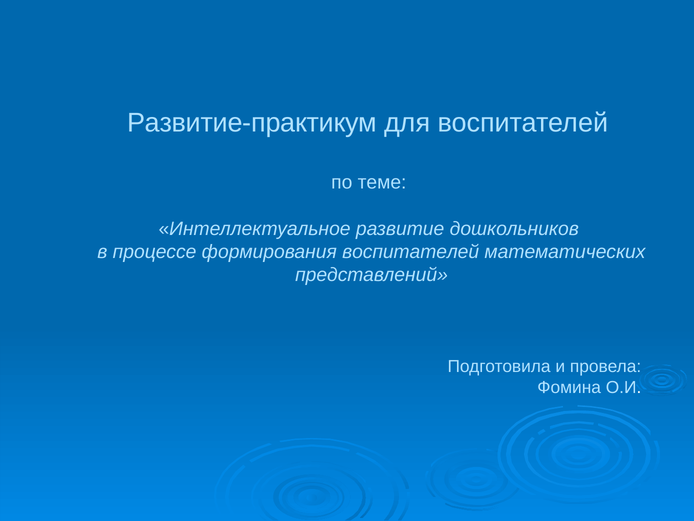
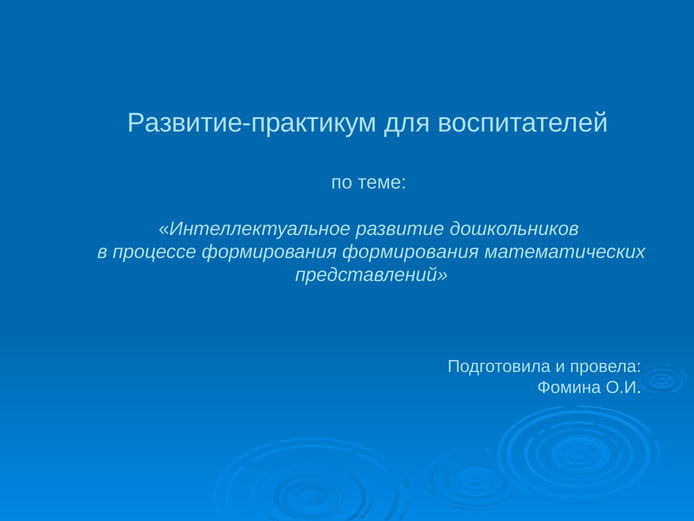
формирования воспитателей: воспитателей -> формирования
